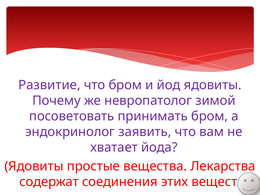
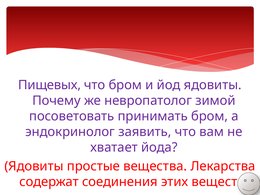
Развитие: Развитие -> Пищевых
